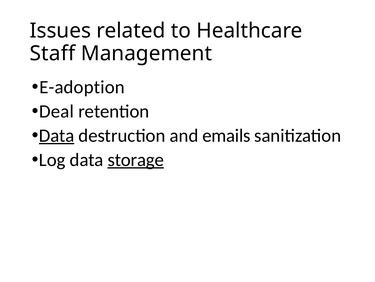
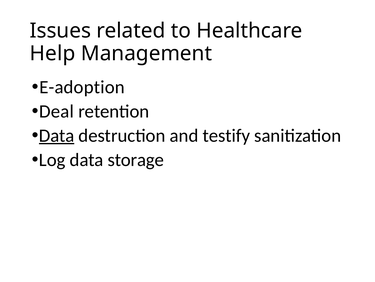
Staff: Staff -> Help
emails: emails -> testify
storage underline: present -> none
